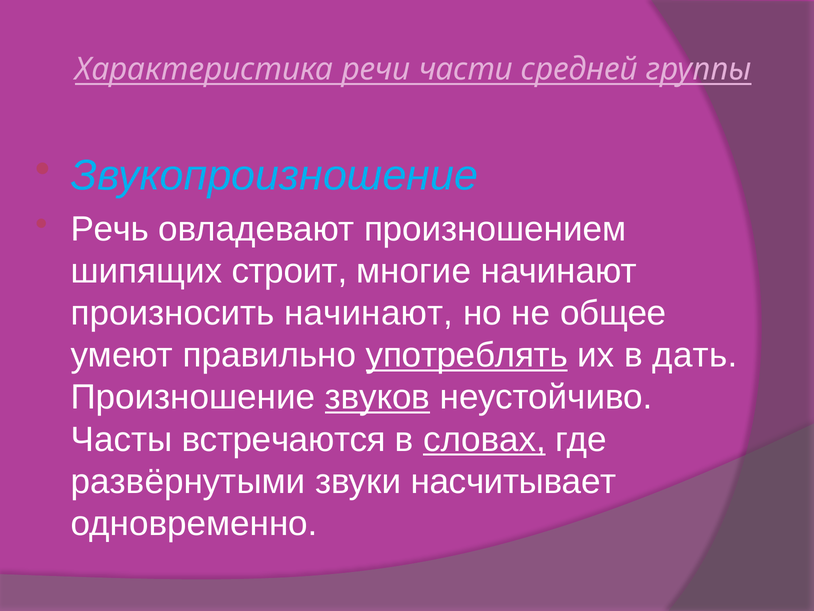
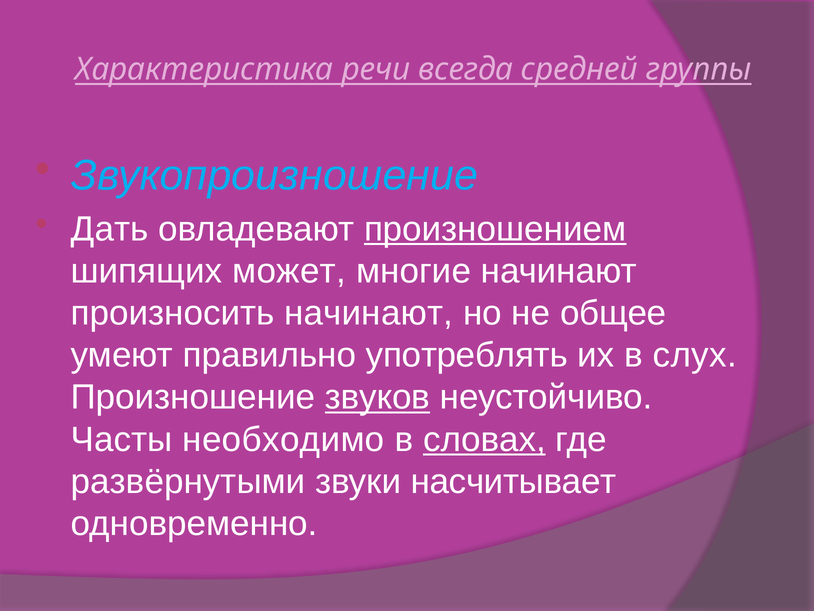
части: части -> всегда
Речь: Речь -> Дать
произношением underline: none -> present
строит: строит -> может
употреблять underline: present -> none
дать: дать -> слух
встречаются: встречаются -> необходимо
